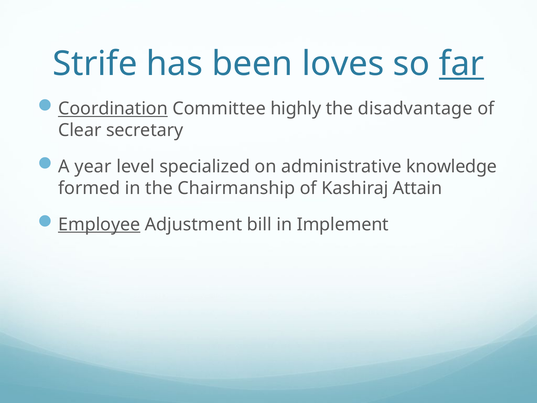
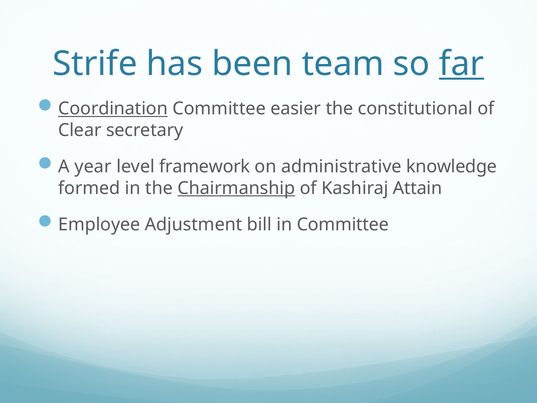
loves: loves -> team
highly: highly -> easier
disadvantage: disadvantage -> constitutional
specialized: specialized -> framework
Chairmanship underline: none -> present
Employee underline: present -> none
in Implement: Implement -> Committee
